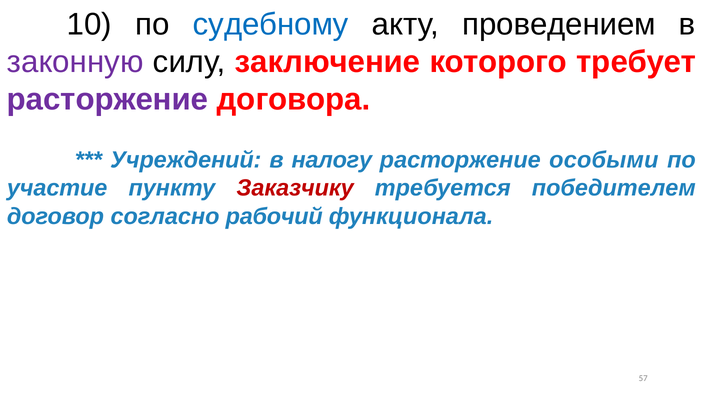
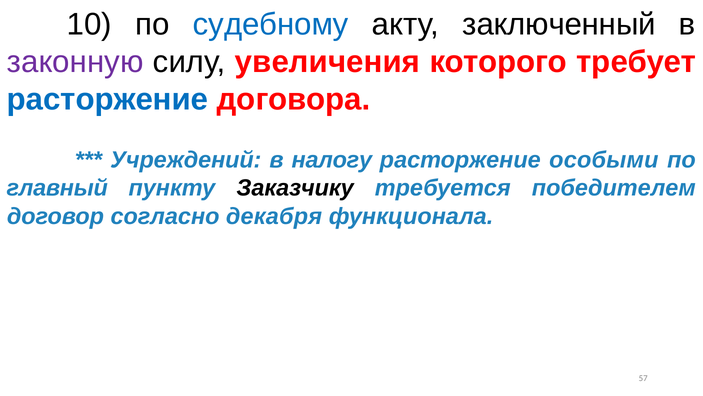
проведением: проведением -> заключенный
заключение: заключение -> увеличения
расторжение at (107, 99) colour: purple -> blue
участие: участие -> главный
Заказчику colour: red -> black
рабочий: рабочий -> декабря
